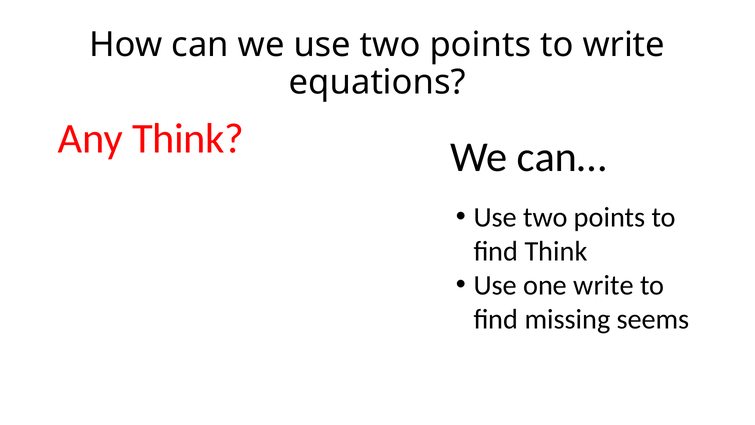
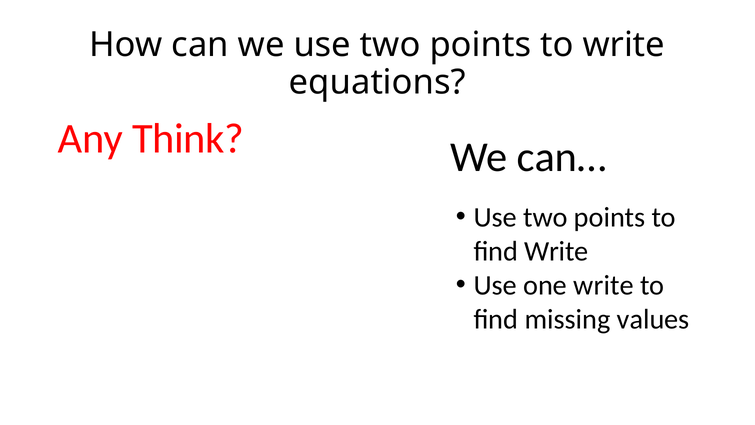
find Think: Think -> Write
seems: seems -> values
